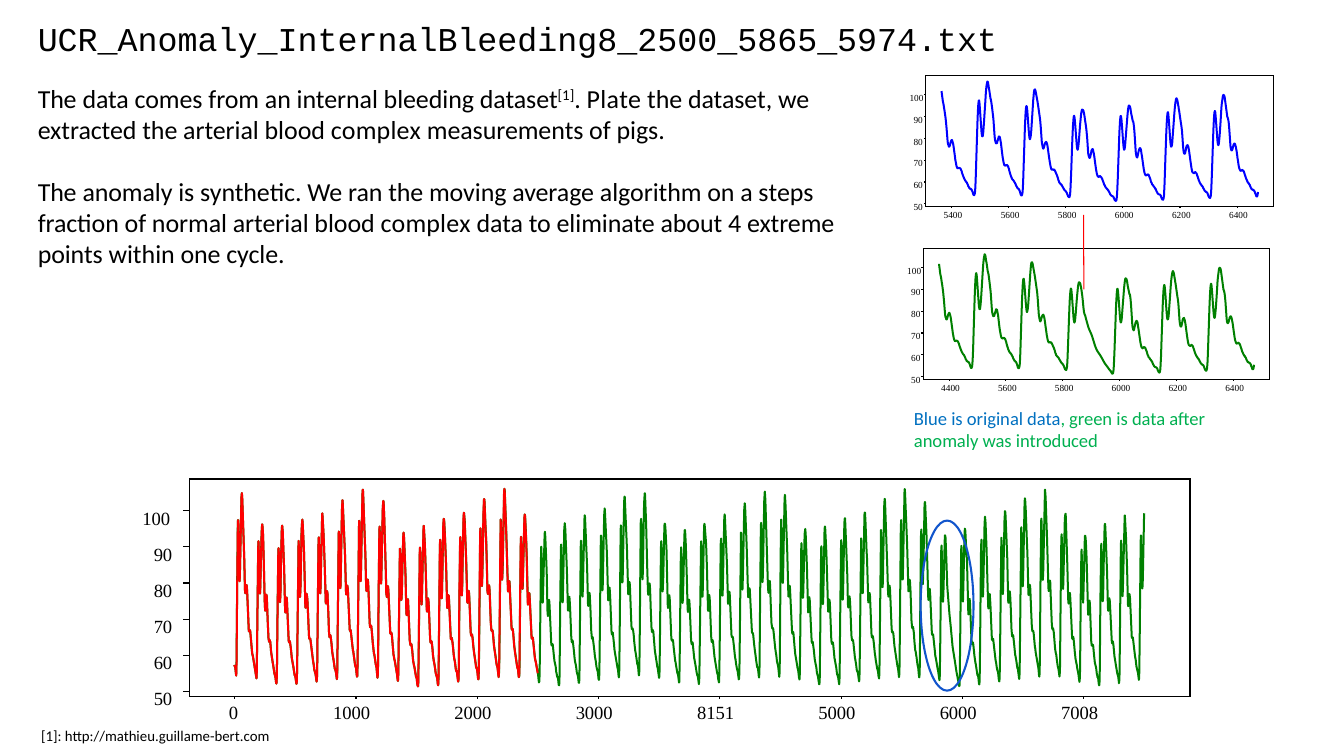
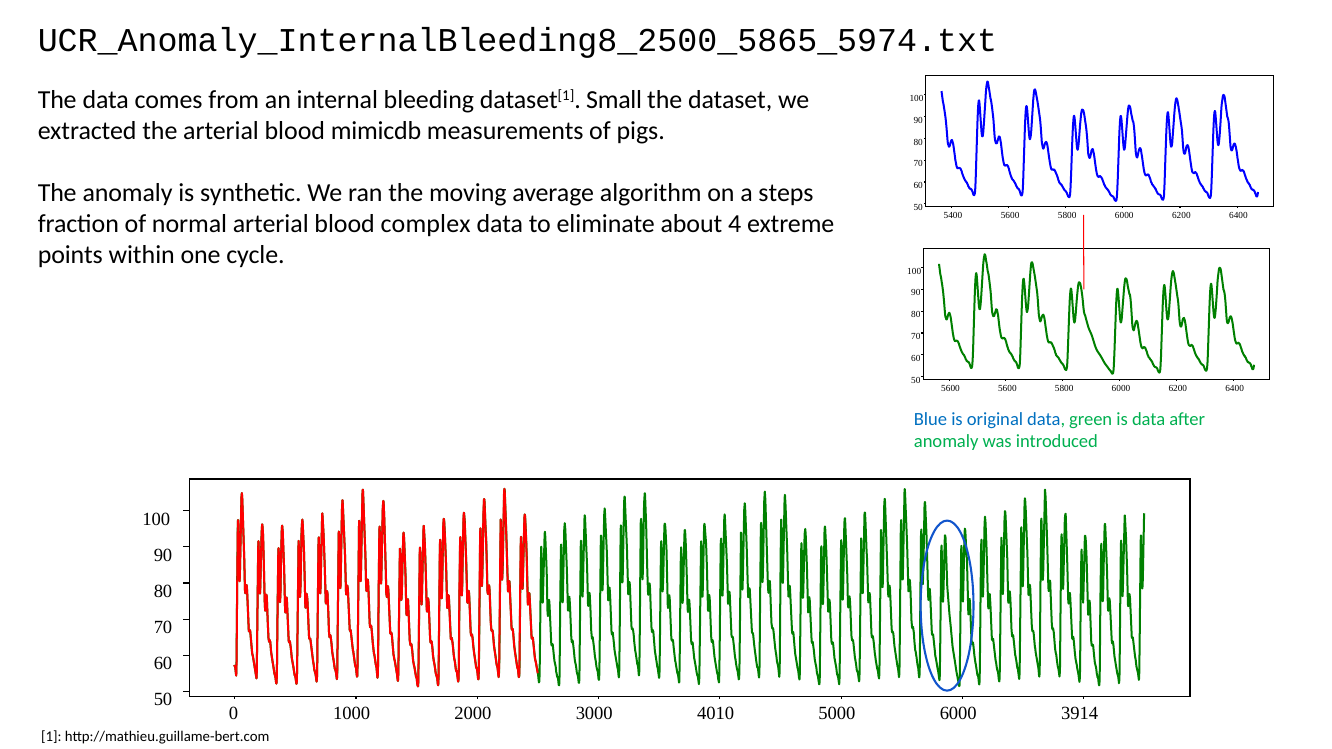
Plate: Plate -> Small
the arterial blood complex: complex -> mimicdb
4400 at (951, 388): 4400 -> 5600
8151: 8151 -> 4010
7008: 7008 -> 3914
